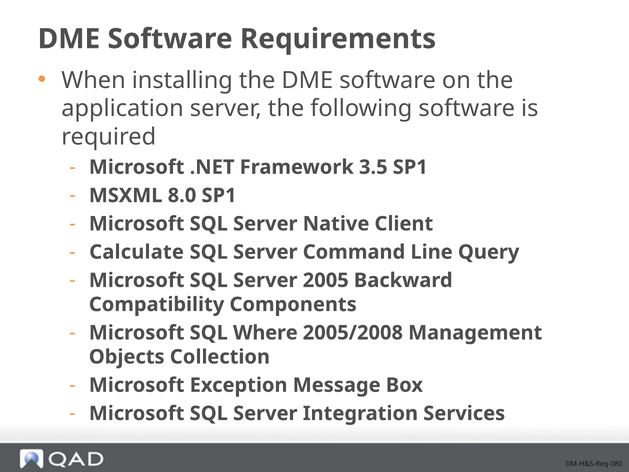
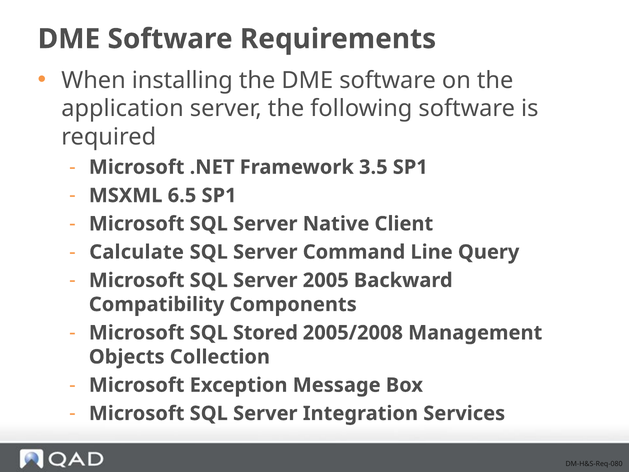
8.0: 8.0 -> 6.5
Where: Where -> Stored
